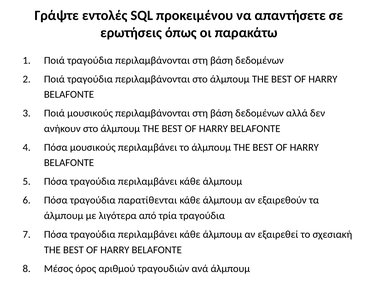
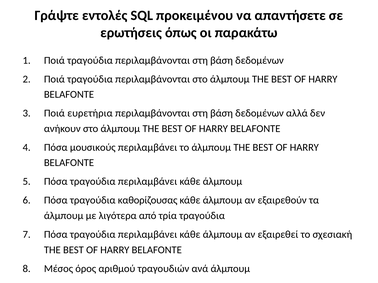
Ποιά μουσικούς: μουσικούς -> ευρετήρια
παρατίθενται: παρατίθενται -> καθορίζουσας
